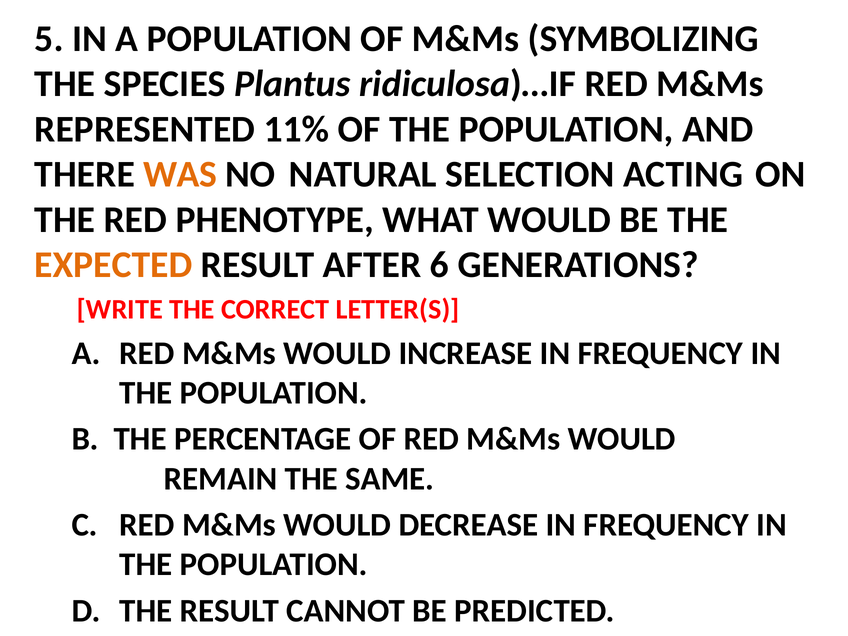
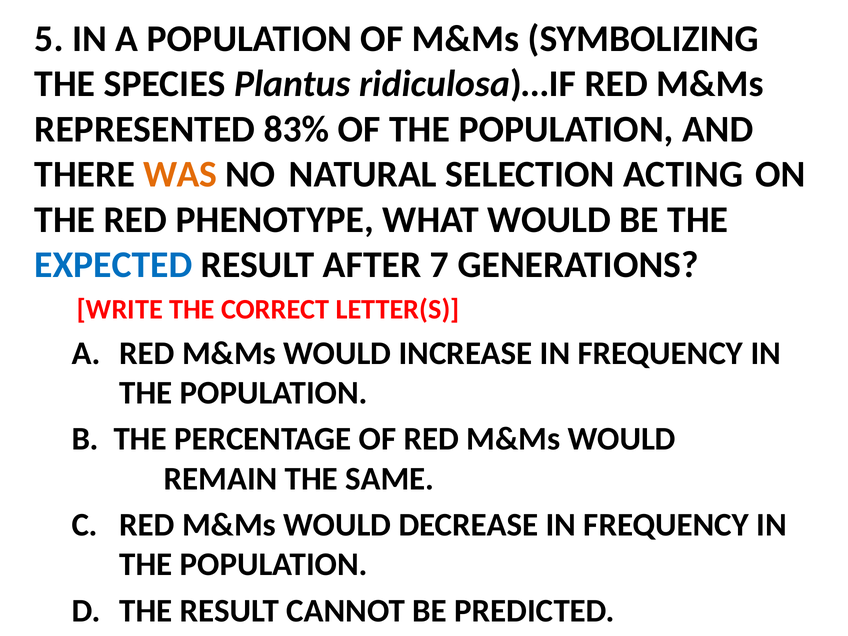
11%: 11% -> 83%
EXPECTED colour: orange -> blue
6: 6 -> 7
